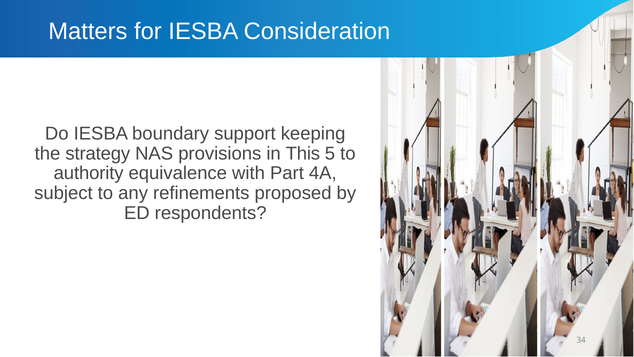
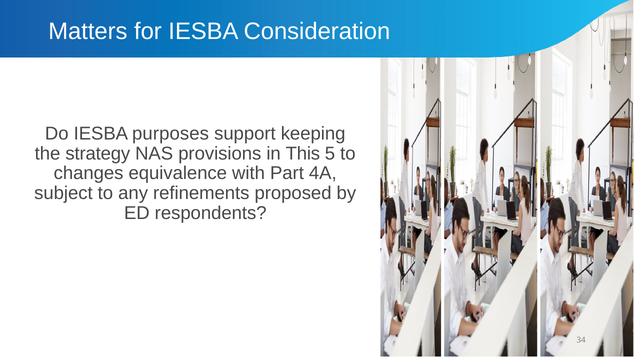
boundary: boundary -> purposes
authority: authority -> changes
